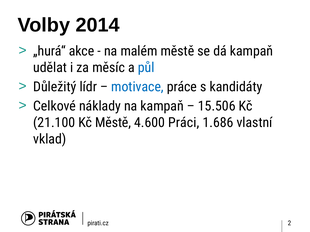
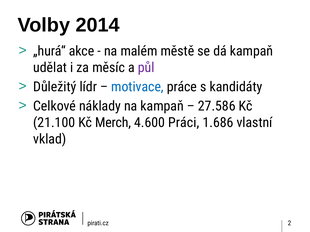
půl colour: blue -> purple
15.506: 15.506 -> 27.586
Kč Městě: Městě -> Merch
